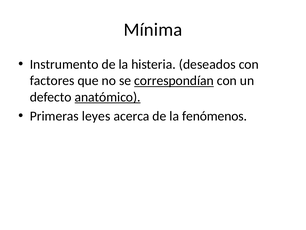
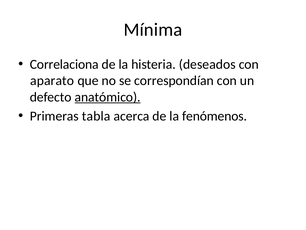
Instrumento: Instrumento -> Correlaciona
factores: factores -> aparato
correspondían underline: present -> none
leyes: leyes -> tabla
